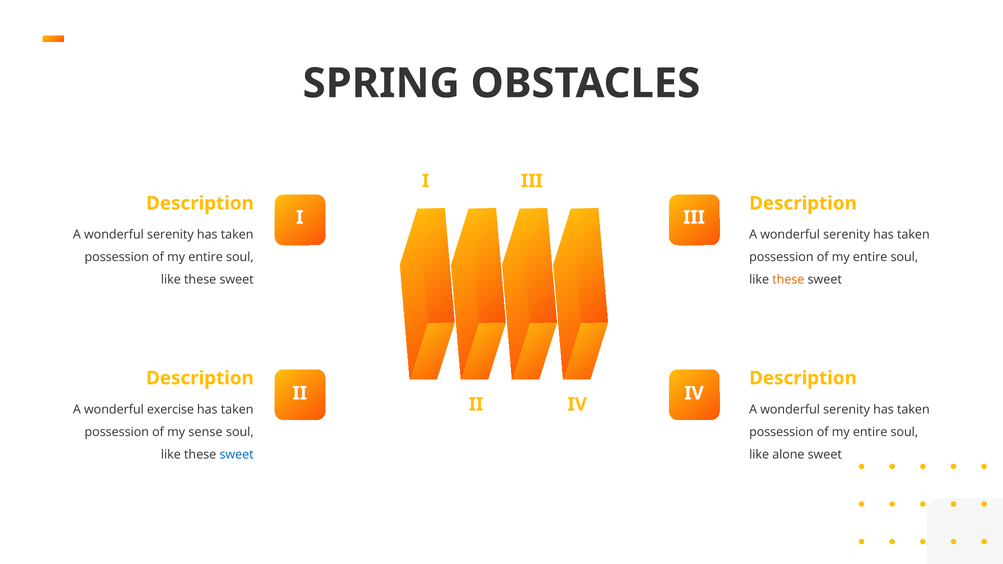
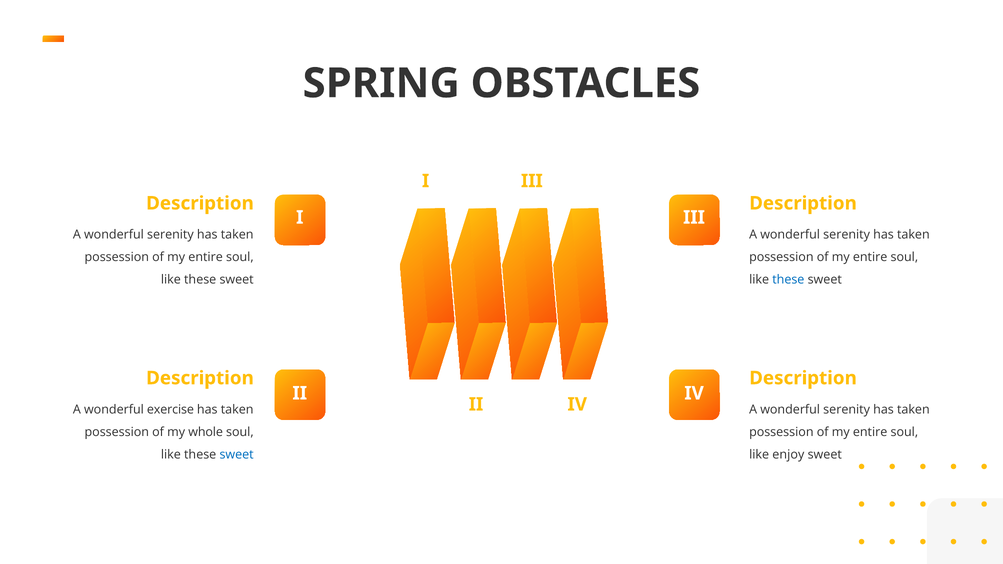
these at (788, 280) colour: orange -> blue
sense: sense -> whole
alone: alone -> enjoy
